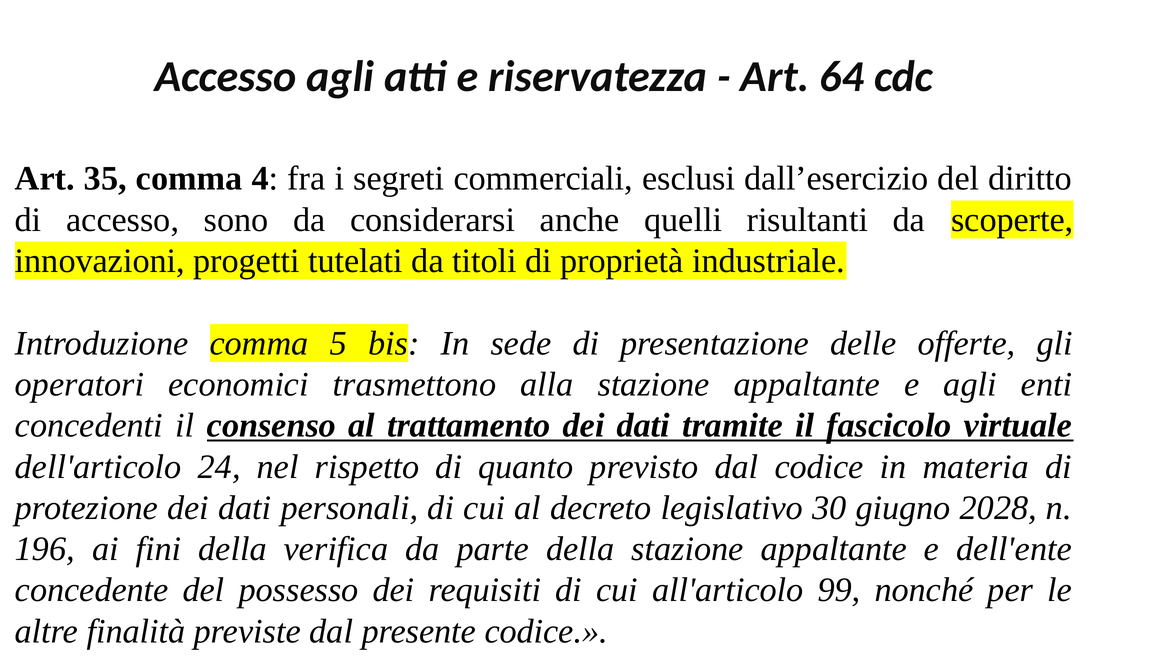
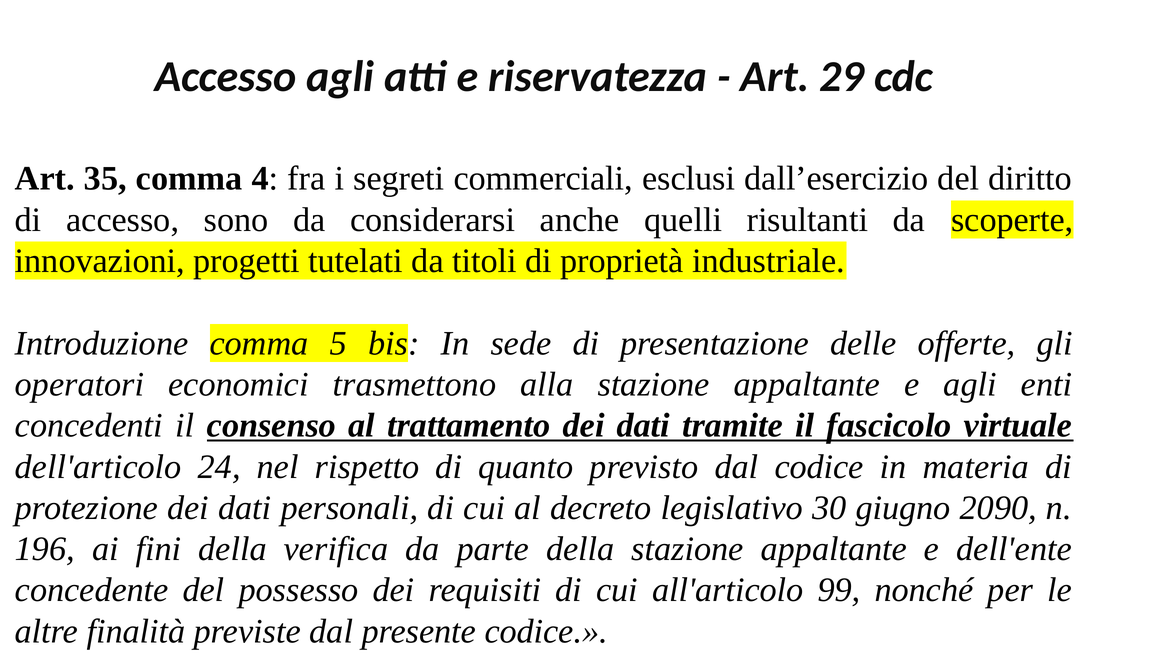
64: 64 -> 29
2028: 2028 -> 2090
